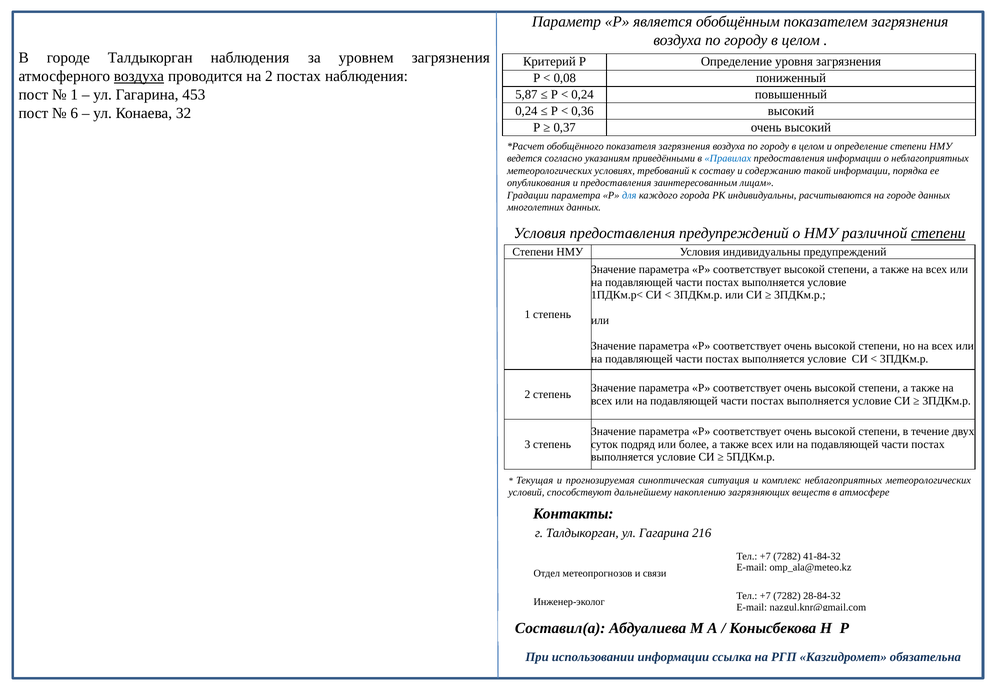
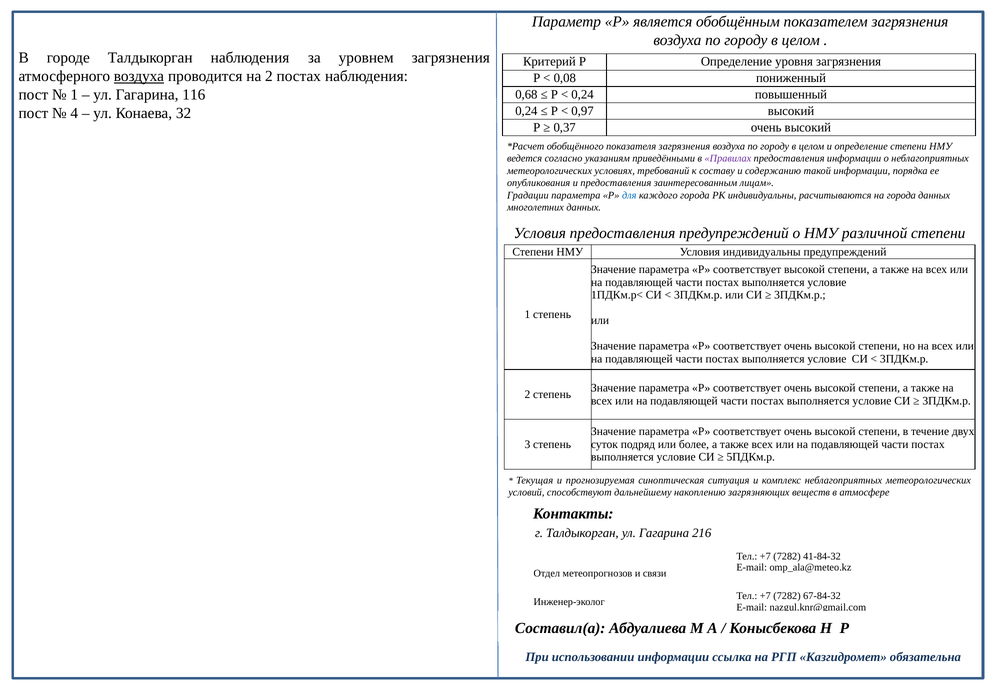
453: 453 -> 116
5,87: 5,87 -> 0,68
0,36: 0,36 -> 0,97
6: 6 -> 4
Правилах colour: blue -> purple
на городе: городе -> города
степени at (938, 233) underline: present -> none
28-84-32: 28-84-32 -> 67-84-32
